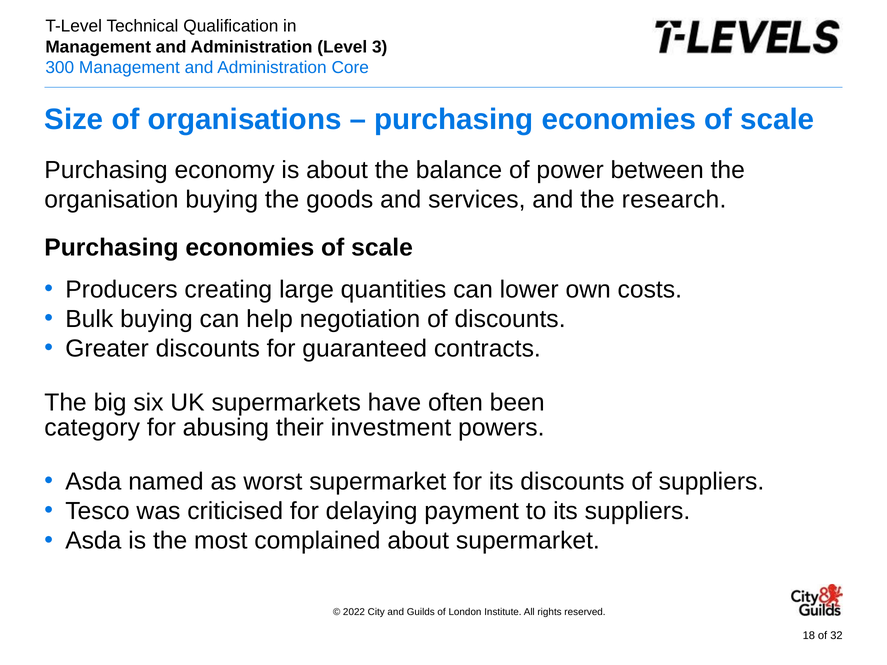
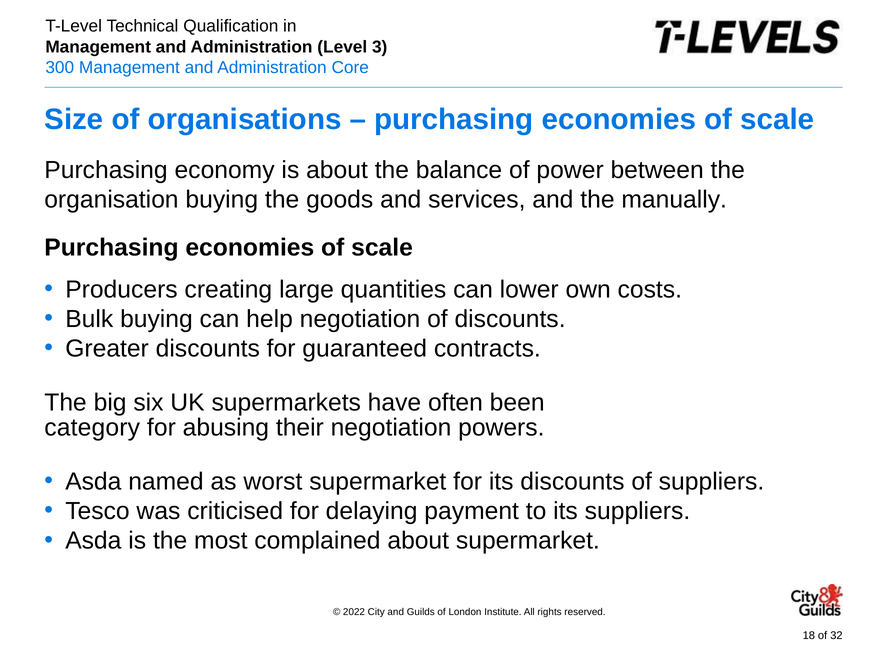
research: research -> manually
their investment: investment -> negotiation
